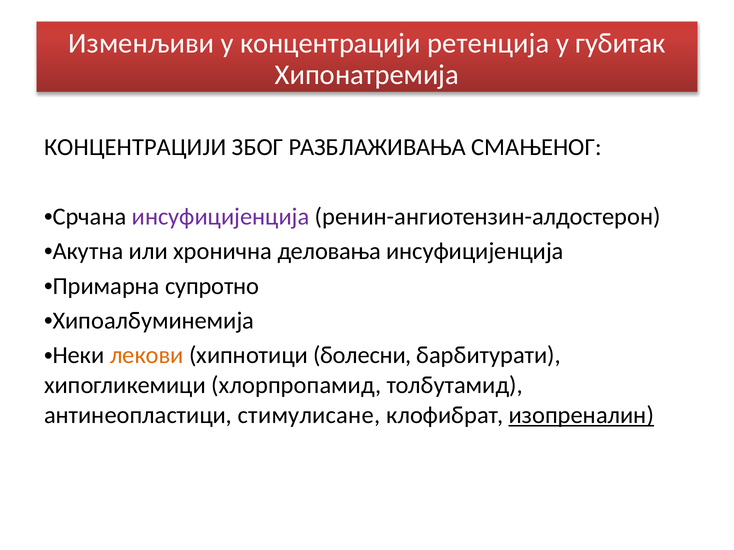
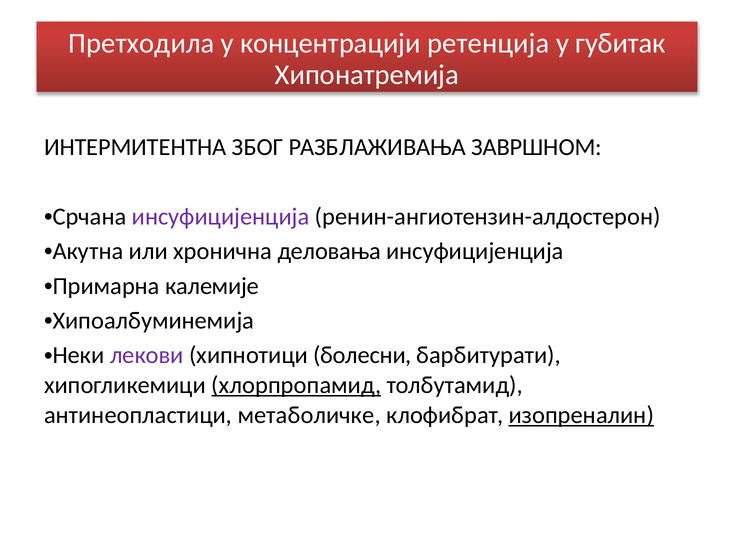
Изменљиви: Изменљиви -> Претходила
КОНЦЕНТРАЦИЈИ at (135, 147): КОНЦЕНТРАЦИЈИ -> ИНТЕРМИТЕНТНА
СМАЊЕНОГ: СМАЊЕНОГ -> ЗАВРШНОМ
супротно: супротно -> калемије
лекови colour: orange -> purple
хлорпропамид underline: none -> present
стимулисане: стимулисане -> метаболичке
